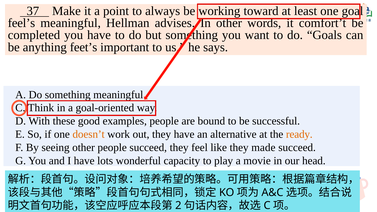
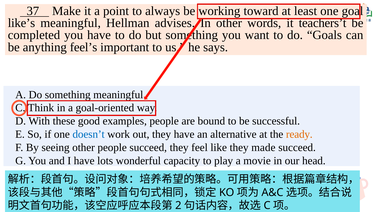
feel’s: feel’s -> like’s
comfort’t: comfort’t -> teachers’t
feet’s: feet’s -> feel’s
doesn’t colour: orange -> blue
